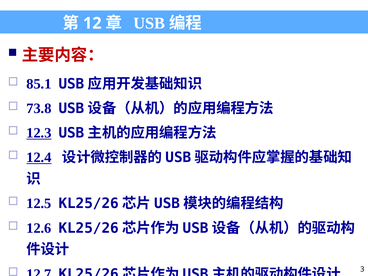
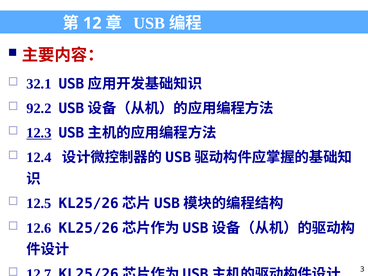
85.1: 85.1 -> 32.1
73.8: 73.8 -> 92.2
12.4 underline: present -> none
